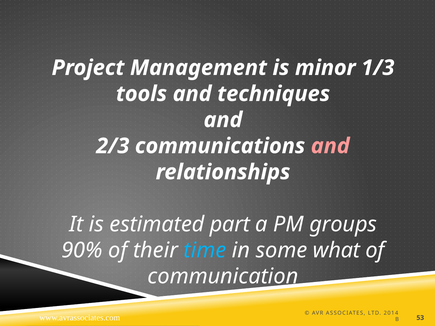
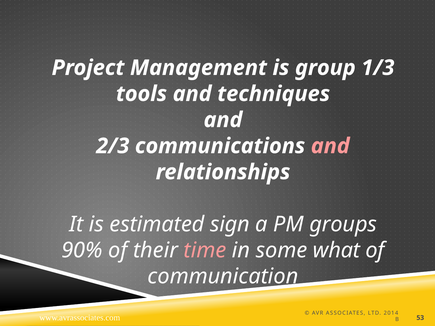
minor: minor -> group
part: part -> sign
time colour: light blue -> pink
